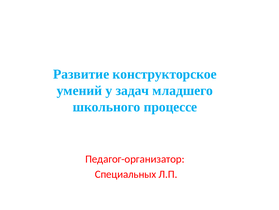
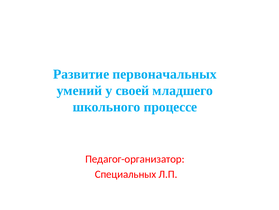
конструкторское: конструкторское -> первоначальных
задач: задач -> своей
